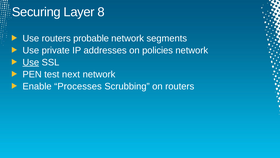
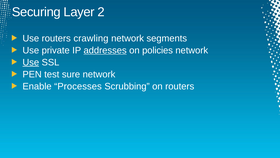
8: 8 -> 2
probable: probable -> crawling
addresses underline: none -> present
next: next -> sure
